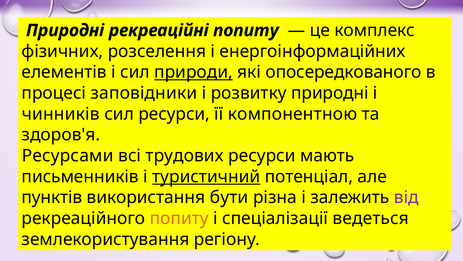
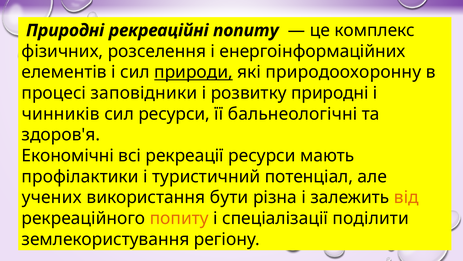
опосередкованого: опосередкованого -> природоохоронну
компонентною: компонентною -> бальнеологічні
Ресурсами: Ресурсами -> Економічні
трудових: трудових -> рекреації
письменників: письменників -> профілактики
туристичний underline: present -> none
пунктів: пунктів -> учених
від colour: purple -> orange
ведеться: ведеться -> поділити
